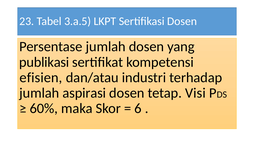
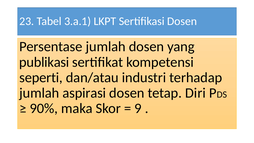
3.a.5: 3.a.5 -> 3.a.1
efisien: efisien -> seperti
Visi: Visi -> Diri
60%: 60% -> 90%
6: 6 -> 9
